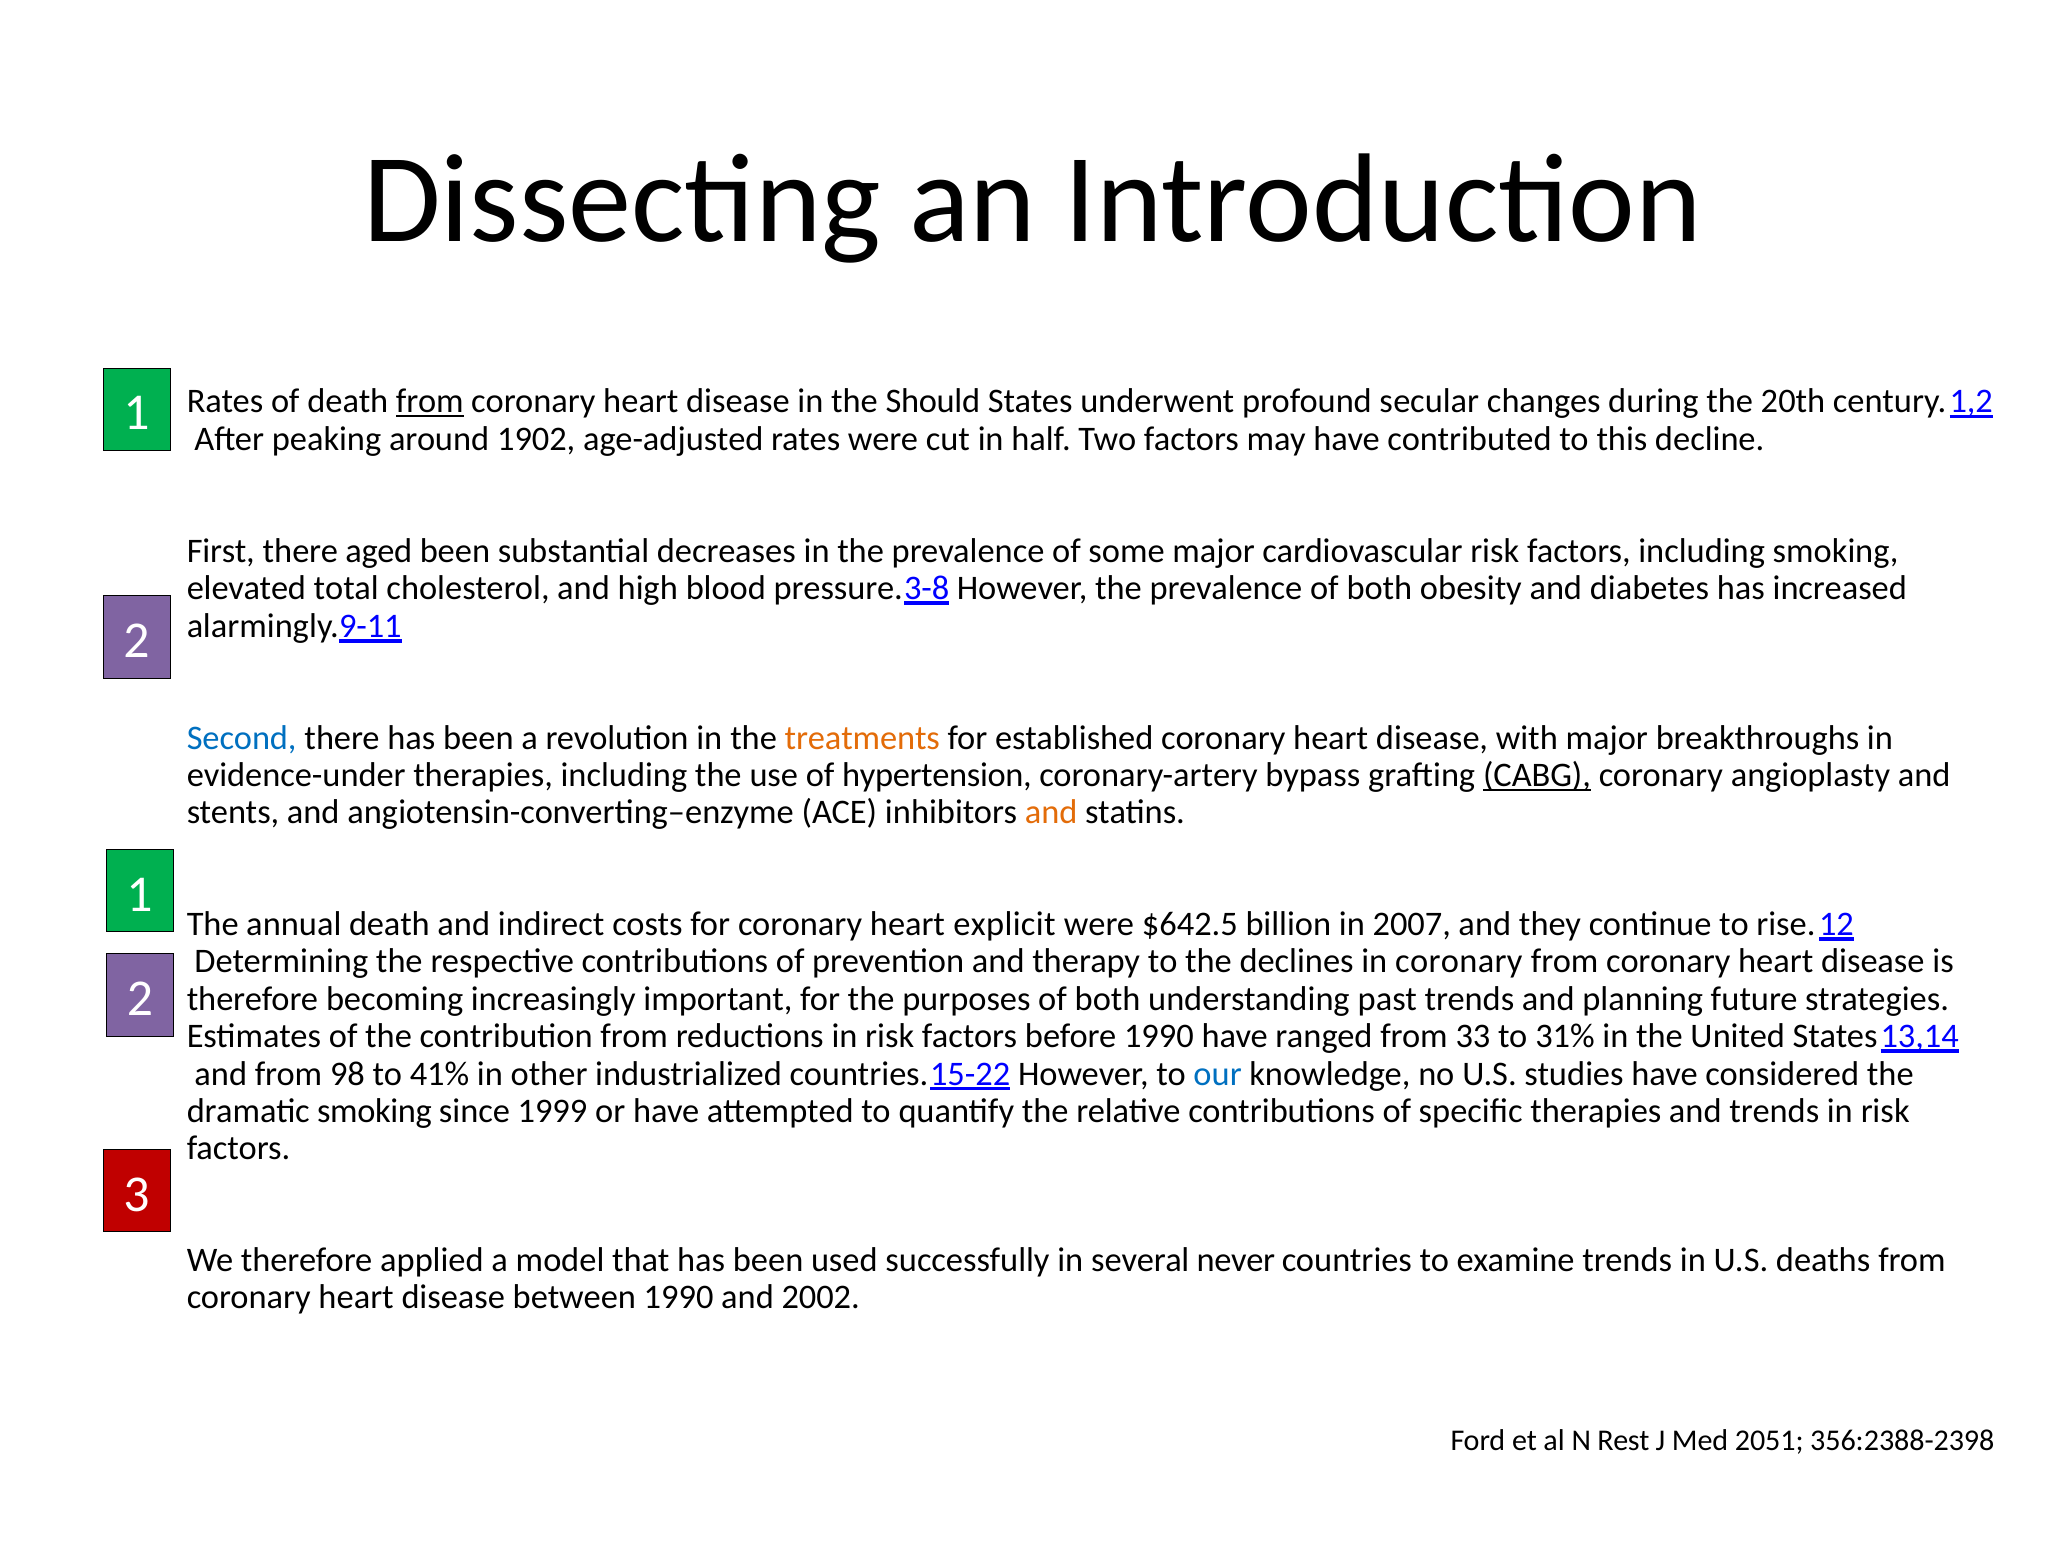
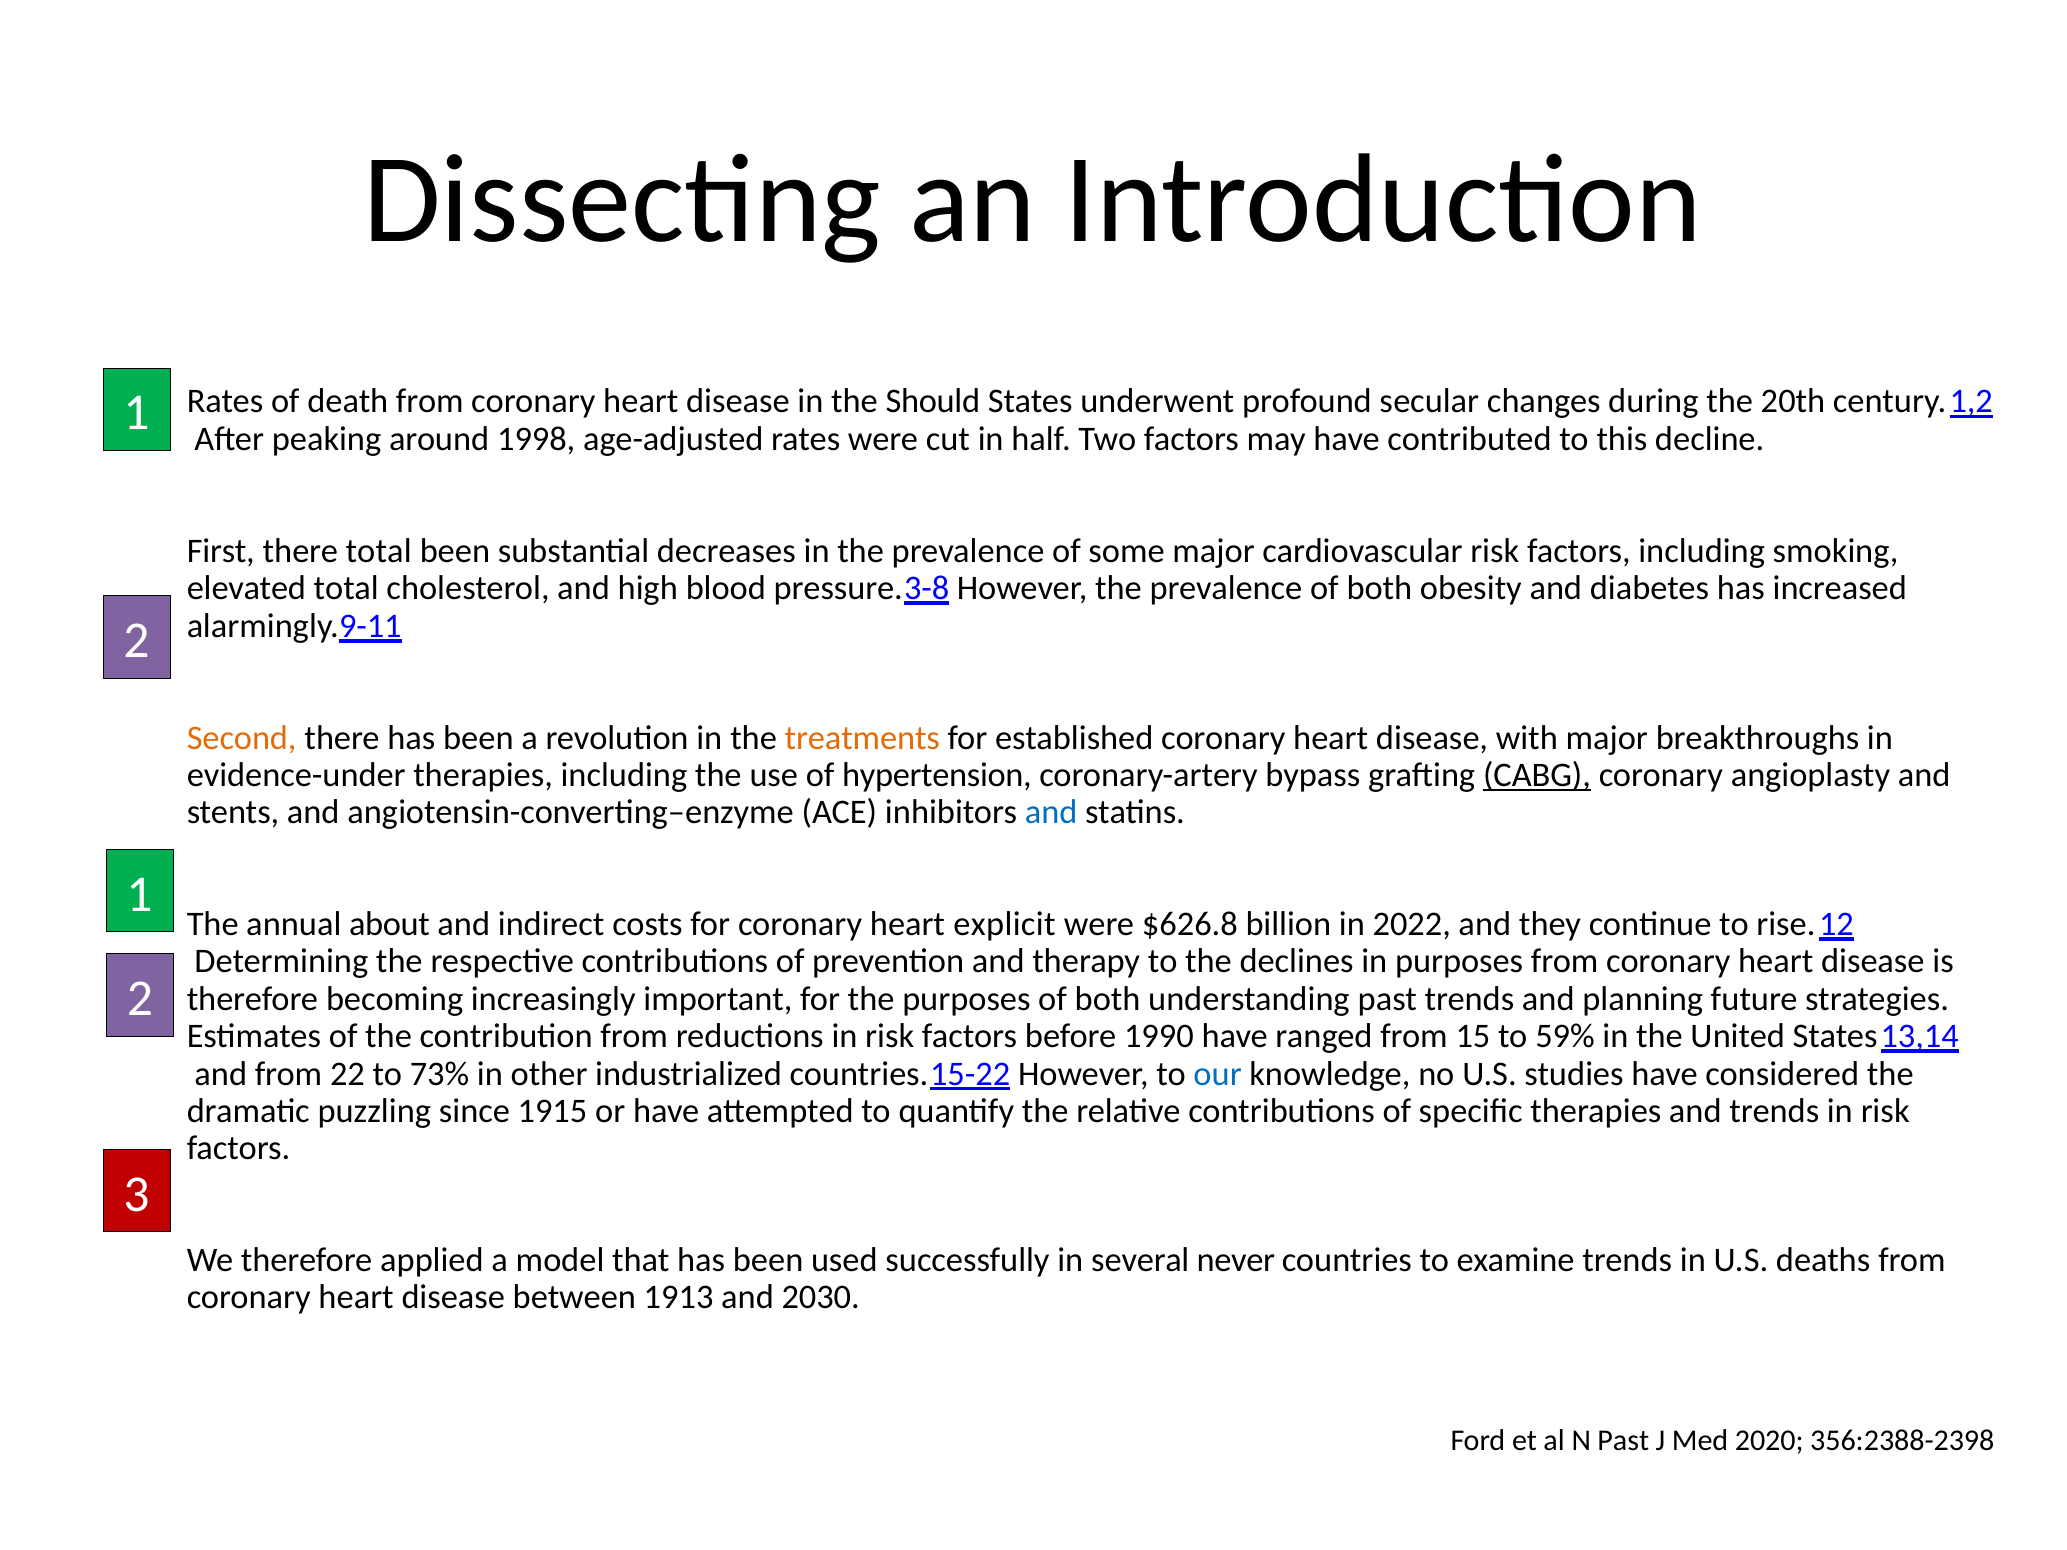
from at (430, 402) underline: present -> none
1902: 1902 -> 1998
there aged: aged -> total
Second colour: blue -> orange
and at (1051, 812) colour: orange -> blue
annual death: death -> about
$642.5: $642.5 -> $626.8
2007: 2007 -> 2022
in coronary: coronary -> purposes
33: 33 -> 15
31%: 31% -> 59%
98: 98 -> 22
41%: 41% -> 73%
dramatic smoking: smoking -> puzzling
1999: 1999 -> 1915
between 1990: 1990 -> 1913
2002: 2002 -> 2030
N Rest: Rest -> Past
2051: 2051 -> 2020
